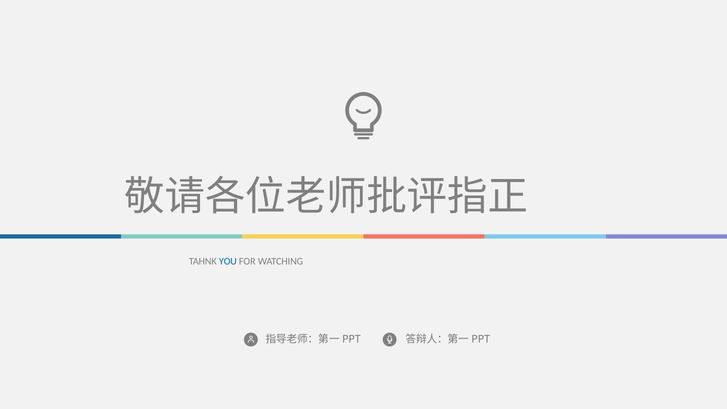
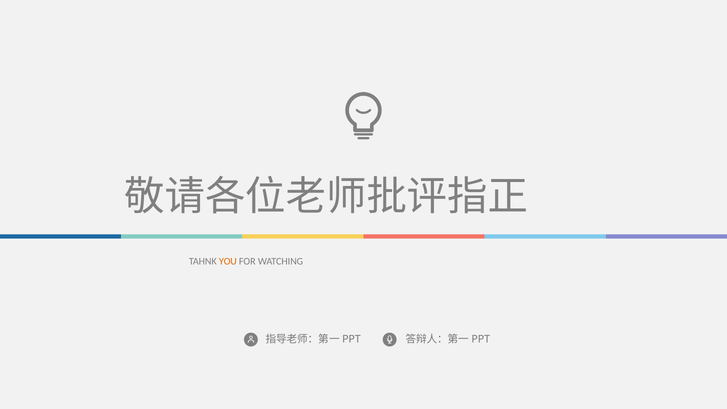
YOU colour: blue -> orange
